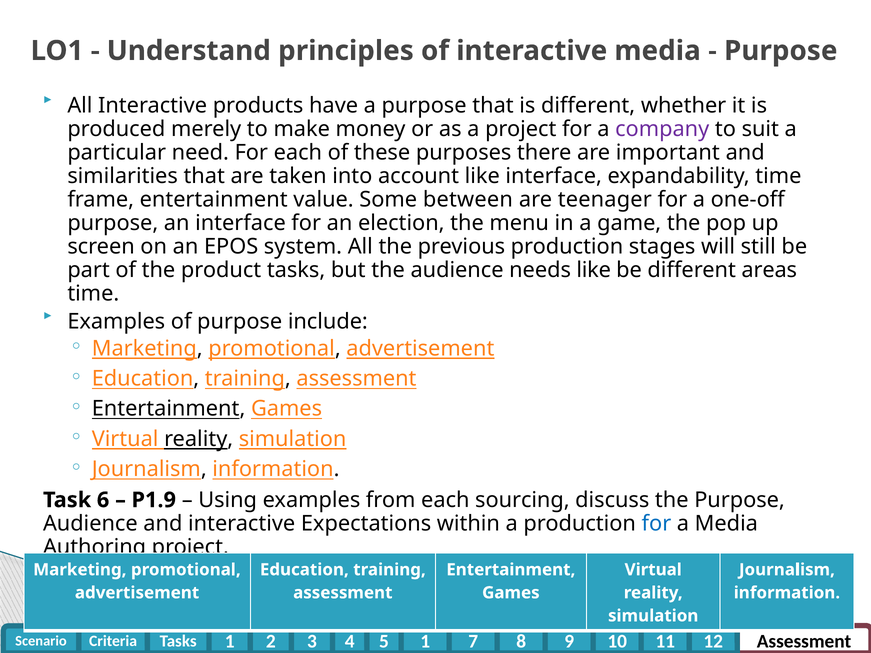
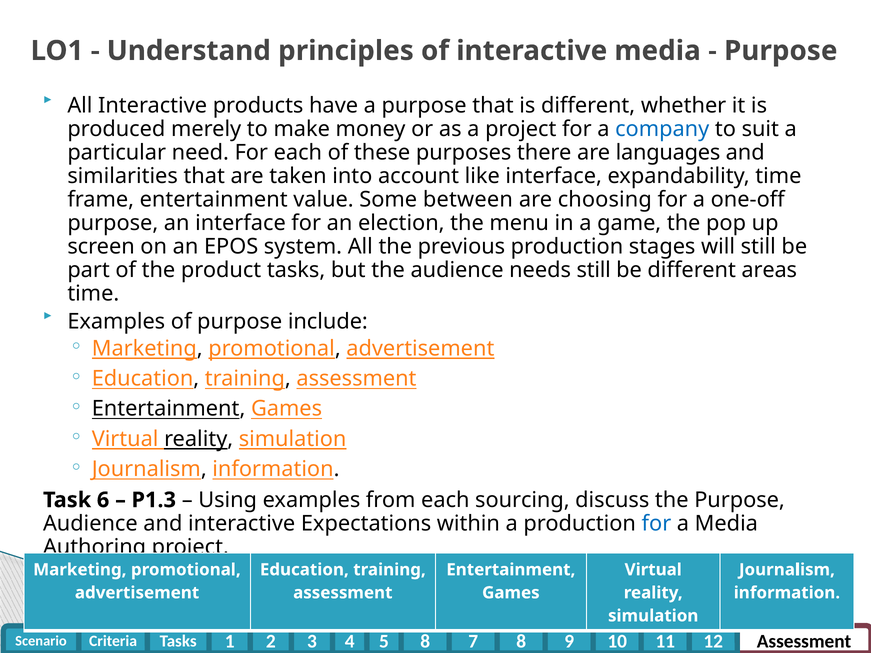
company colour: purple -> blue
important: important -> languages
teenager: teenager -> choosing
needs like: like -> still
P1.9: P1.9 -> P1.3
1 at (425, 642): 1 -> 8
